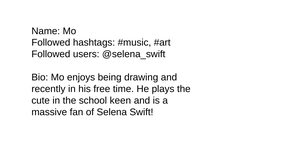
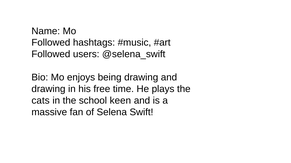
recently at (48, 89): recently -> drawing
cute: cute -> cats
